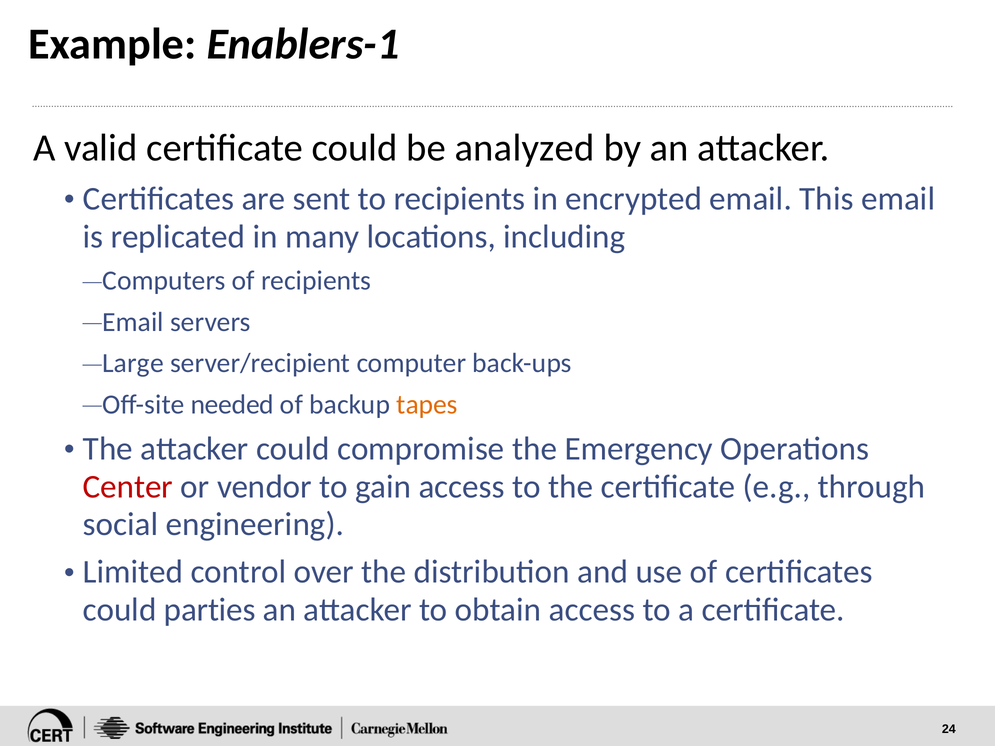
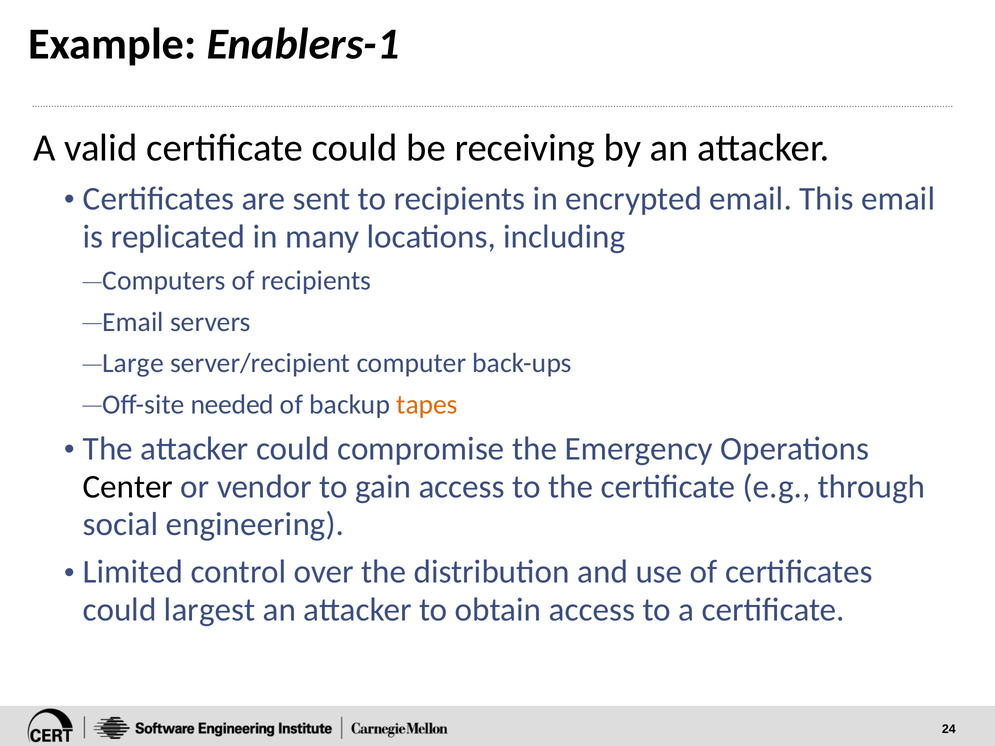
analyzed: analyzed -> receiving
Center colour: red -> black
parties: parties -> largest
